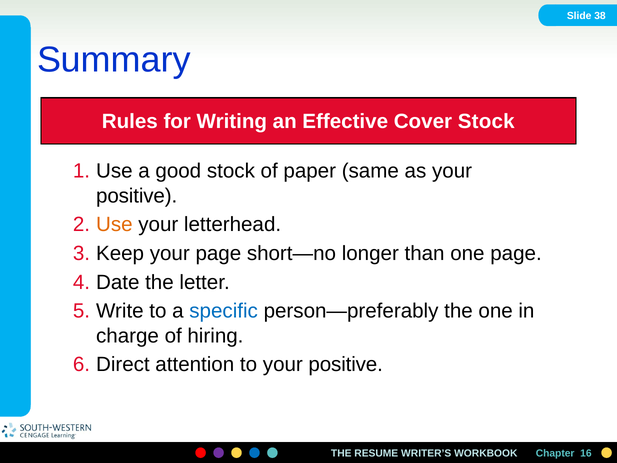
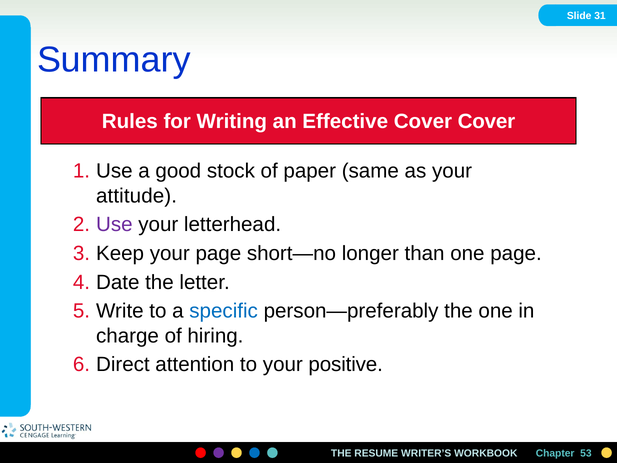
38: 38 -> 31
Cover Stock: Stock -> Cover
positive at (137, 196): positive -> attitude
Use at (114, 225) colour: orange -> purple
16: 16 -> 53
